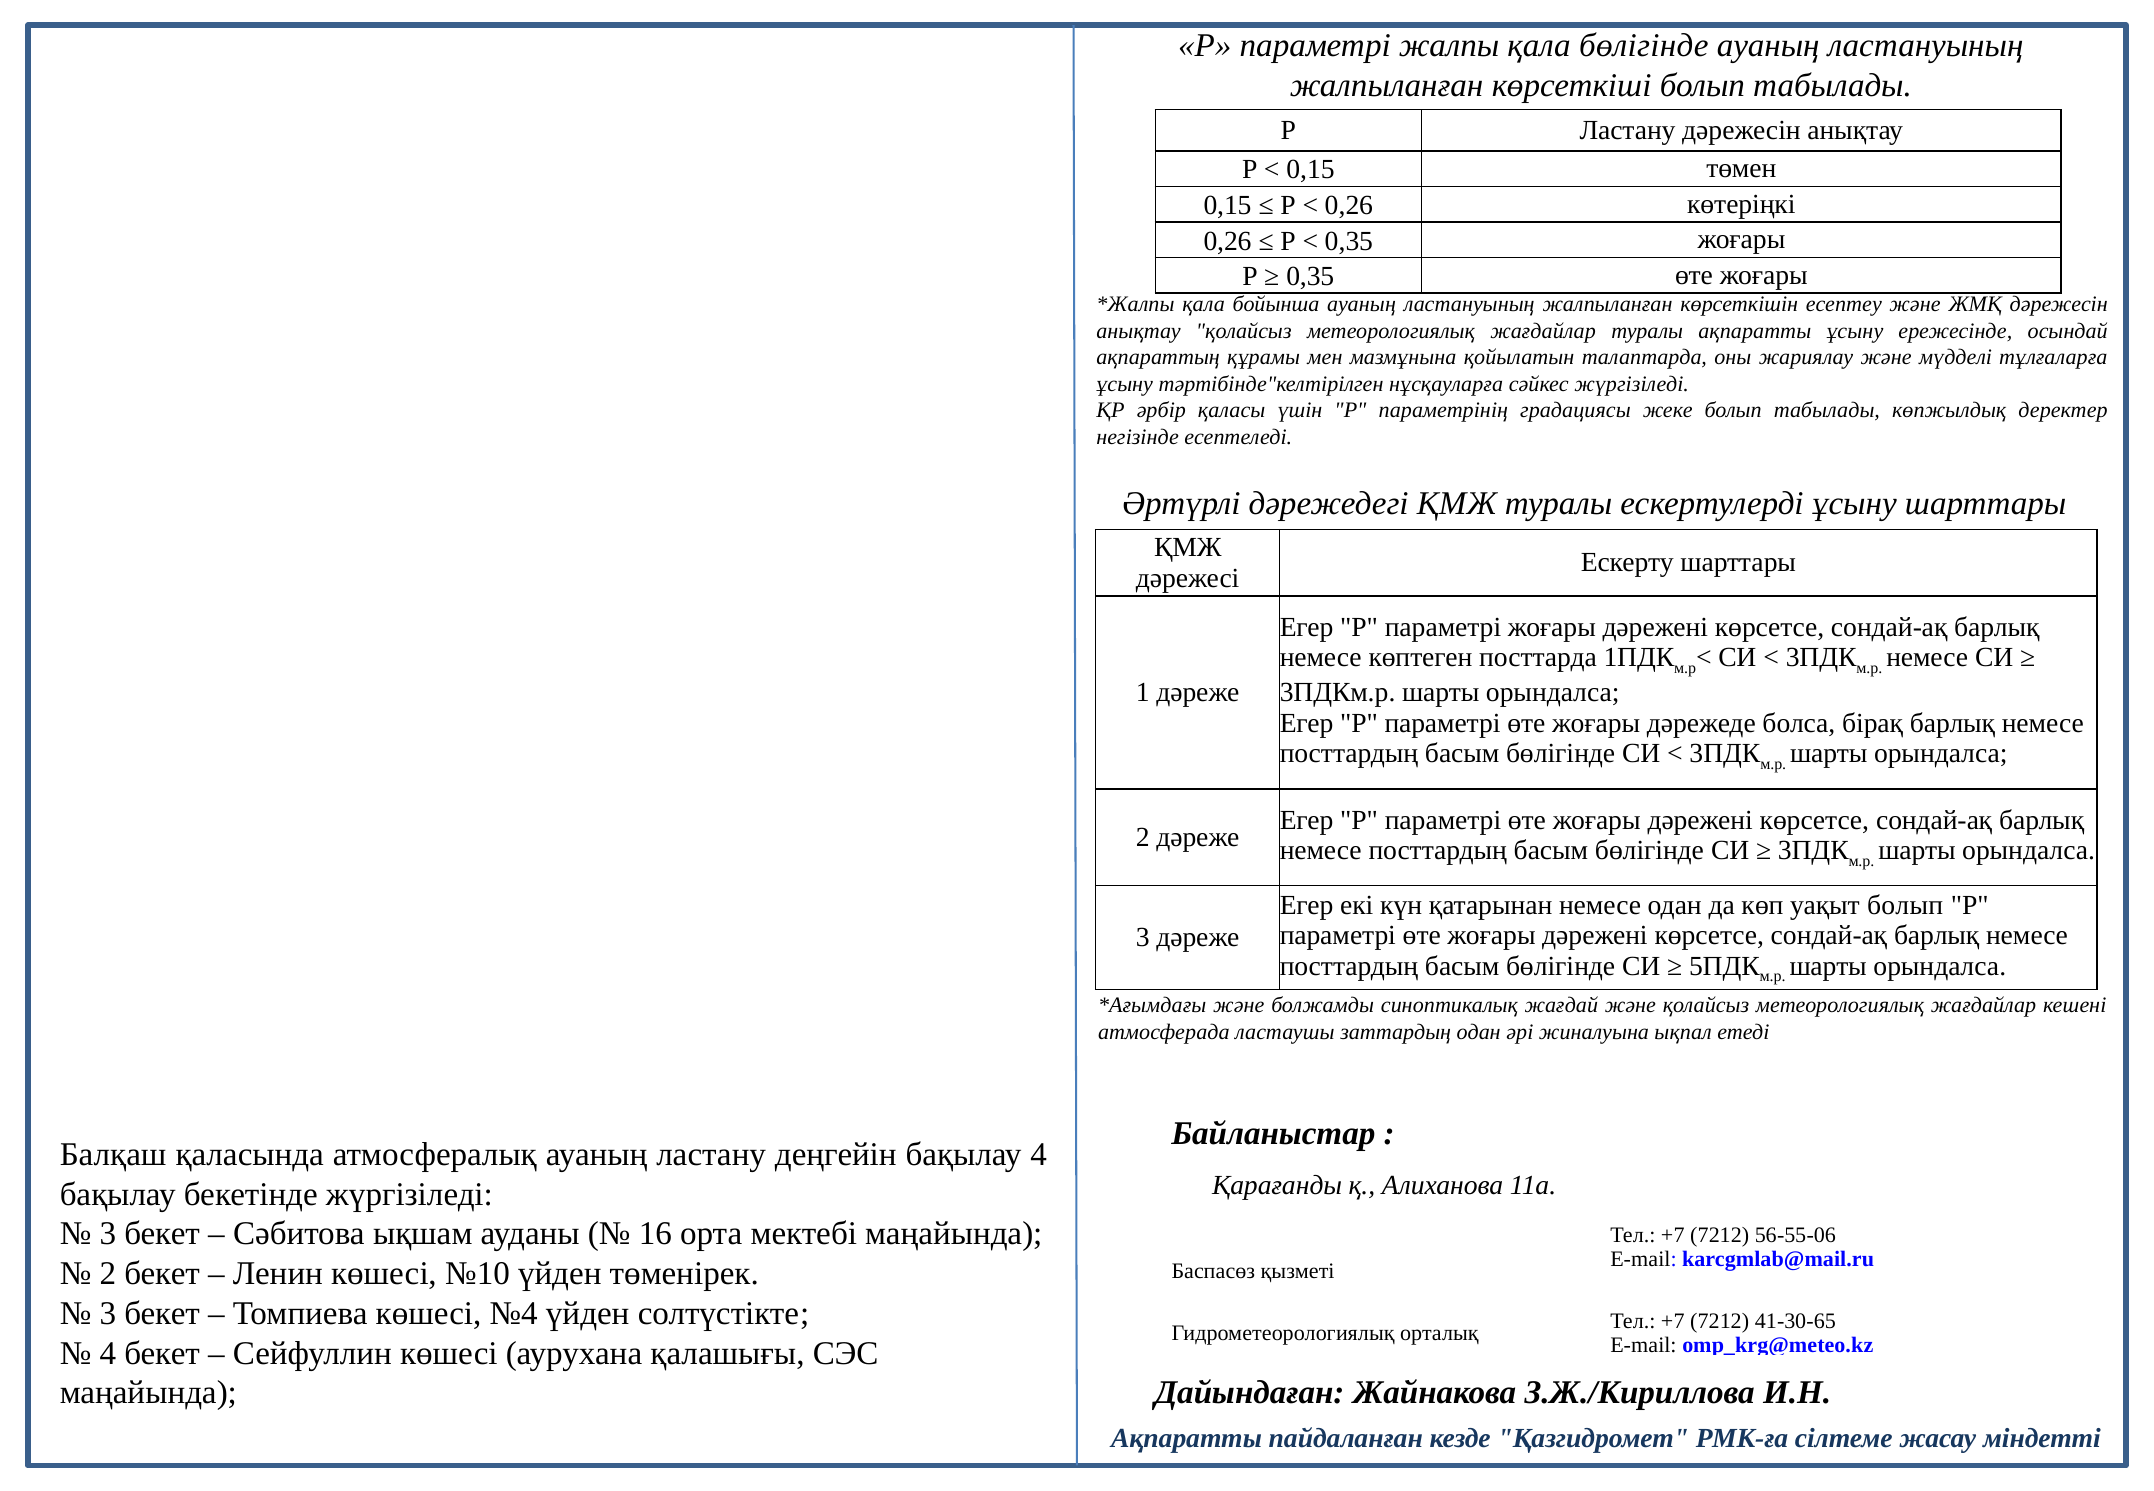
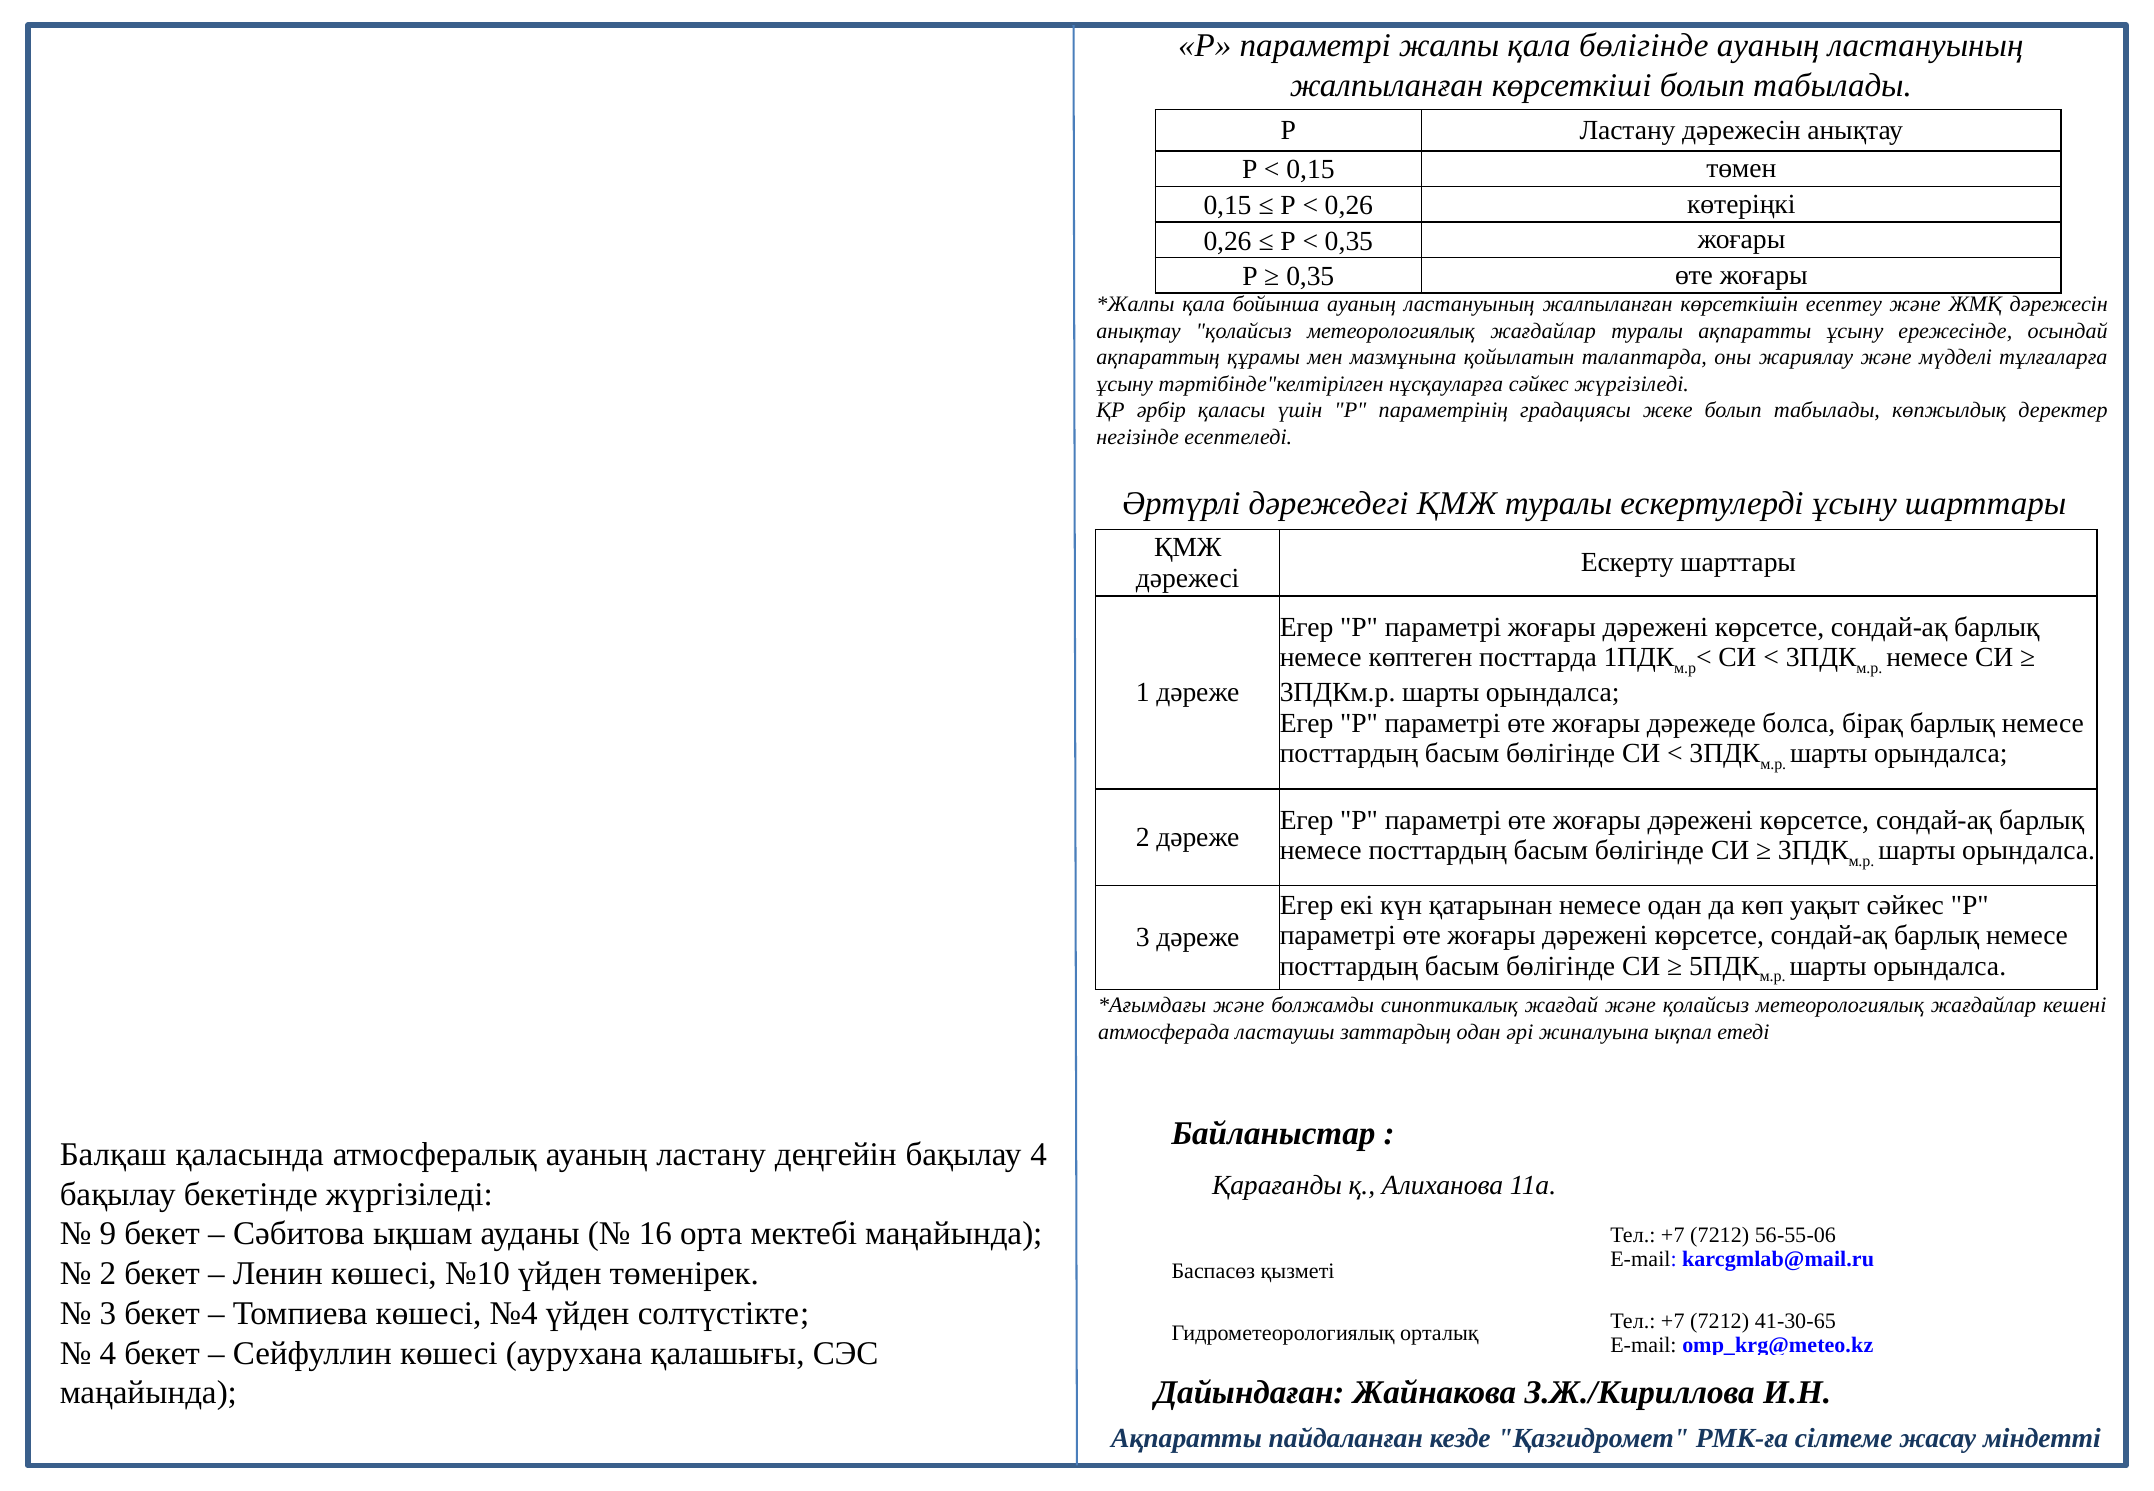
уақыт болып: болып -> сәйкес
3 at (108, 1234): 3 -> 9
